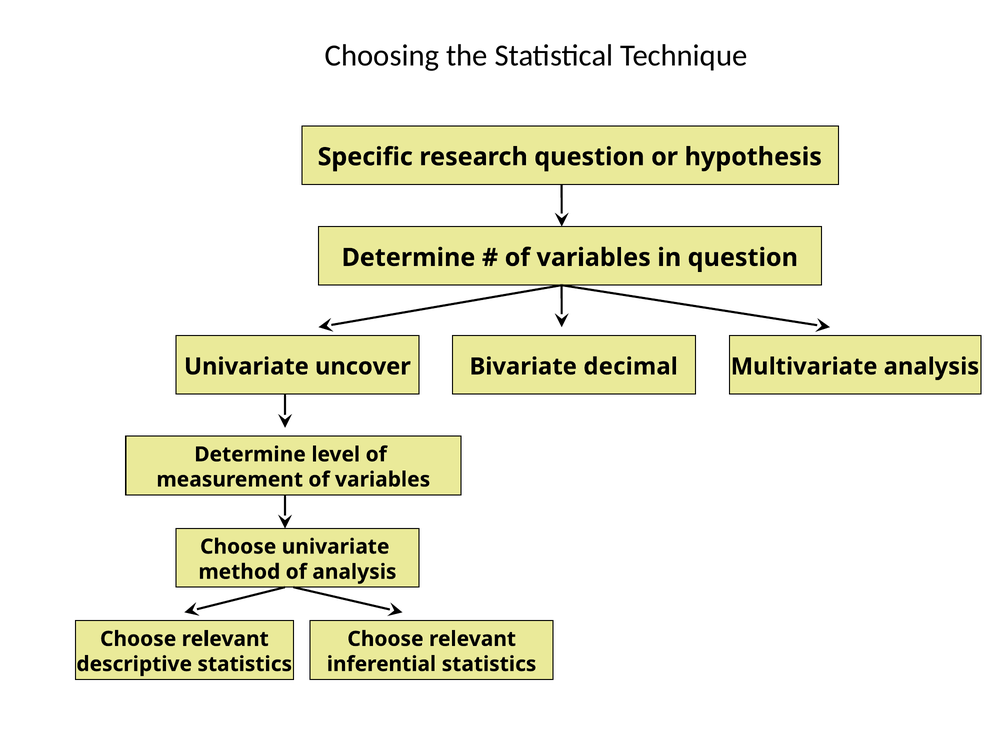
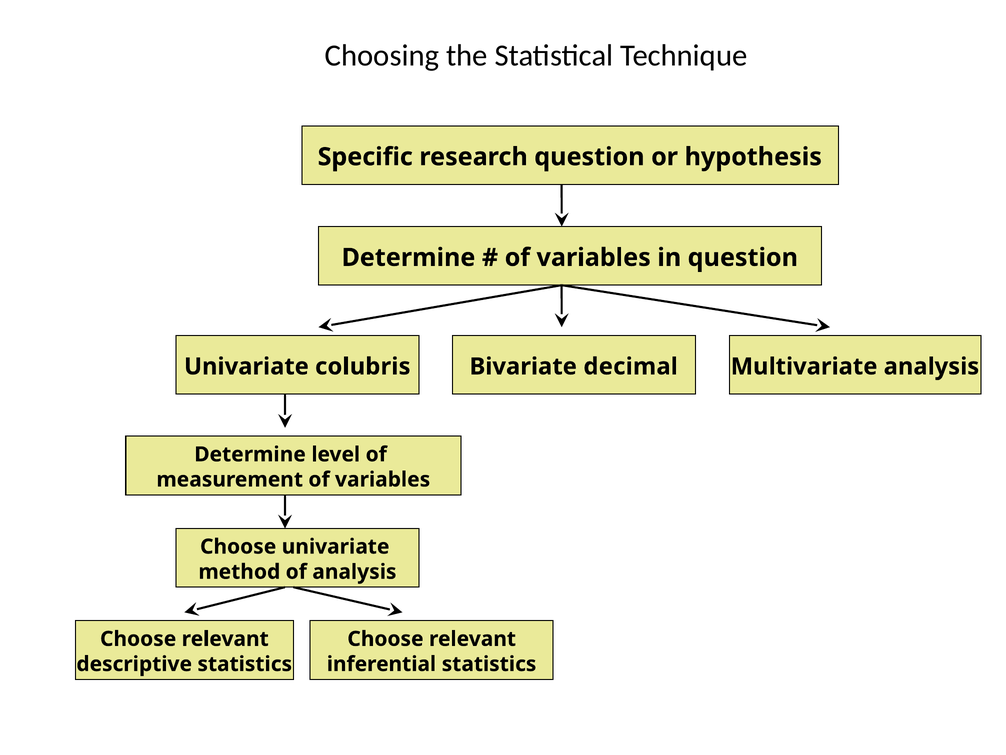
uncover: uncover -> colubris
